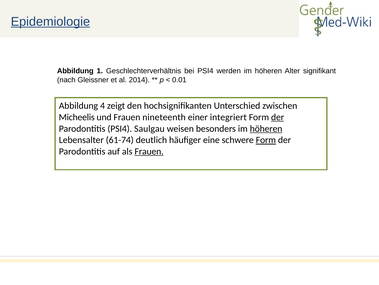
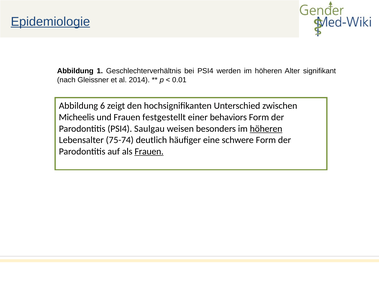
4: 4 -> 6
nineteenth: nineteenth -> festgestellt
integriert: integriert -> behaviors
der at (278, 117) underline: present -> none
61-74: 61-74 -> 75-74
Form at (266, 140) underline: present -> none
